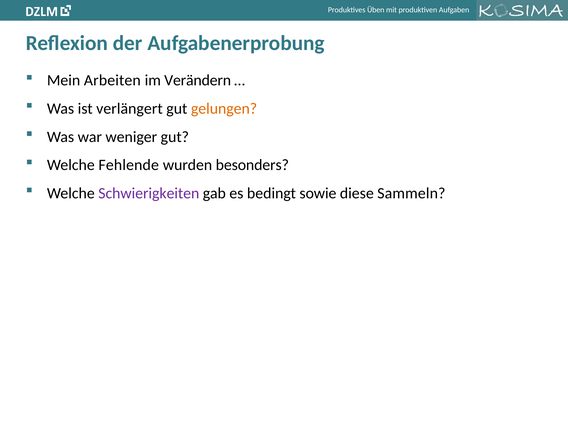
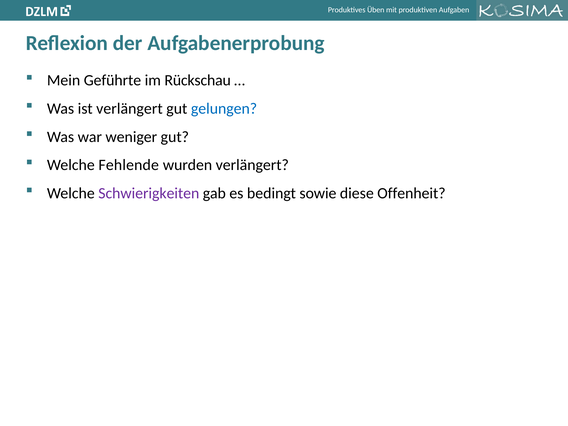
Arbeiten: Arbeiten -> Geführte
Verändern: Verändern -> Rückschau
gelungen colour: orange -> blue
wurden besonders: besonders -> verlängert
Sammeln: Sammeln -> Offenheit
